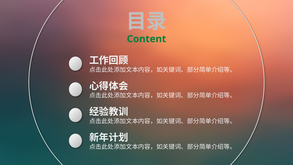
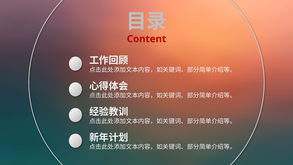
Content colour: green -> red
